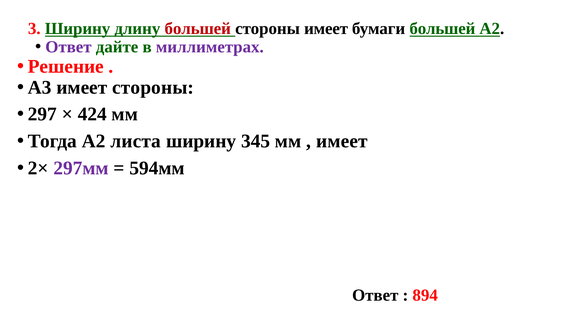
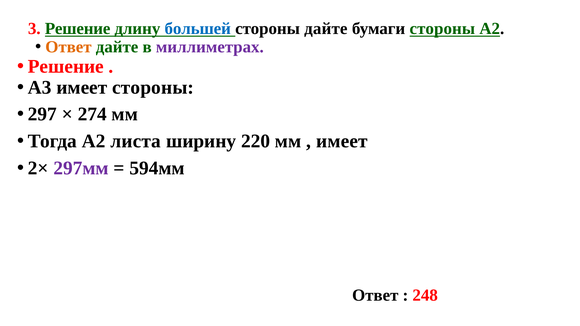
3 Ширину: Ширину -> Решение
большей at (198, 29) colour: red -> blue
стороны имеет: имеет -> дайте
бумаги большей: большей -> стороны
Ответ at (68, 47) colour: purple -> orange
424: 424 -> 274
345: 345 -> 220
894: 894 -> 248
